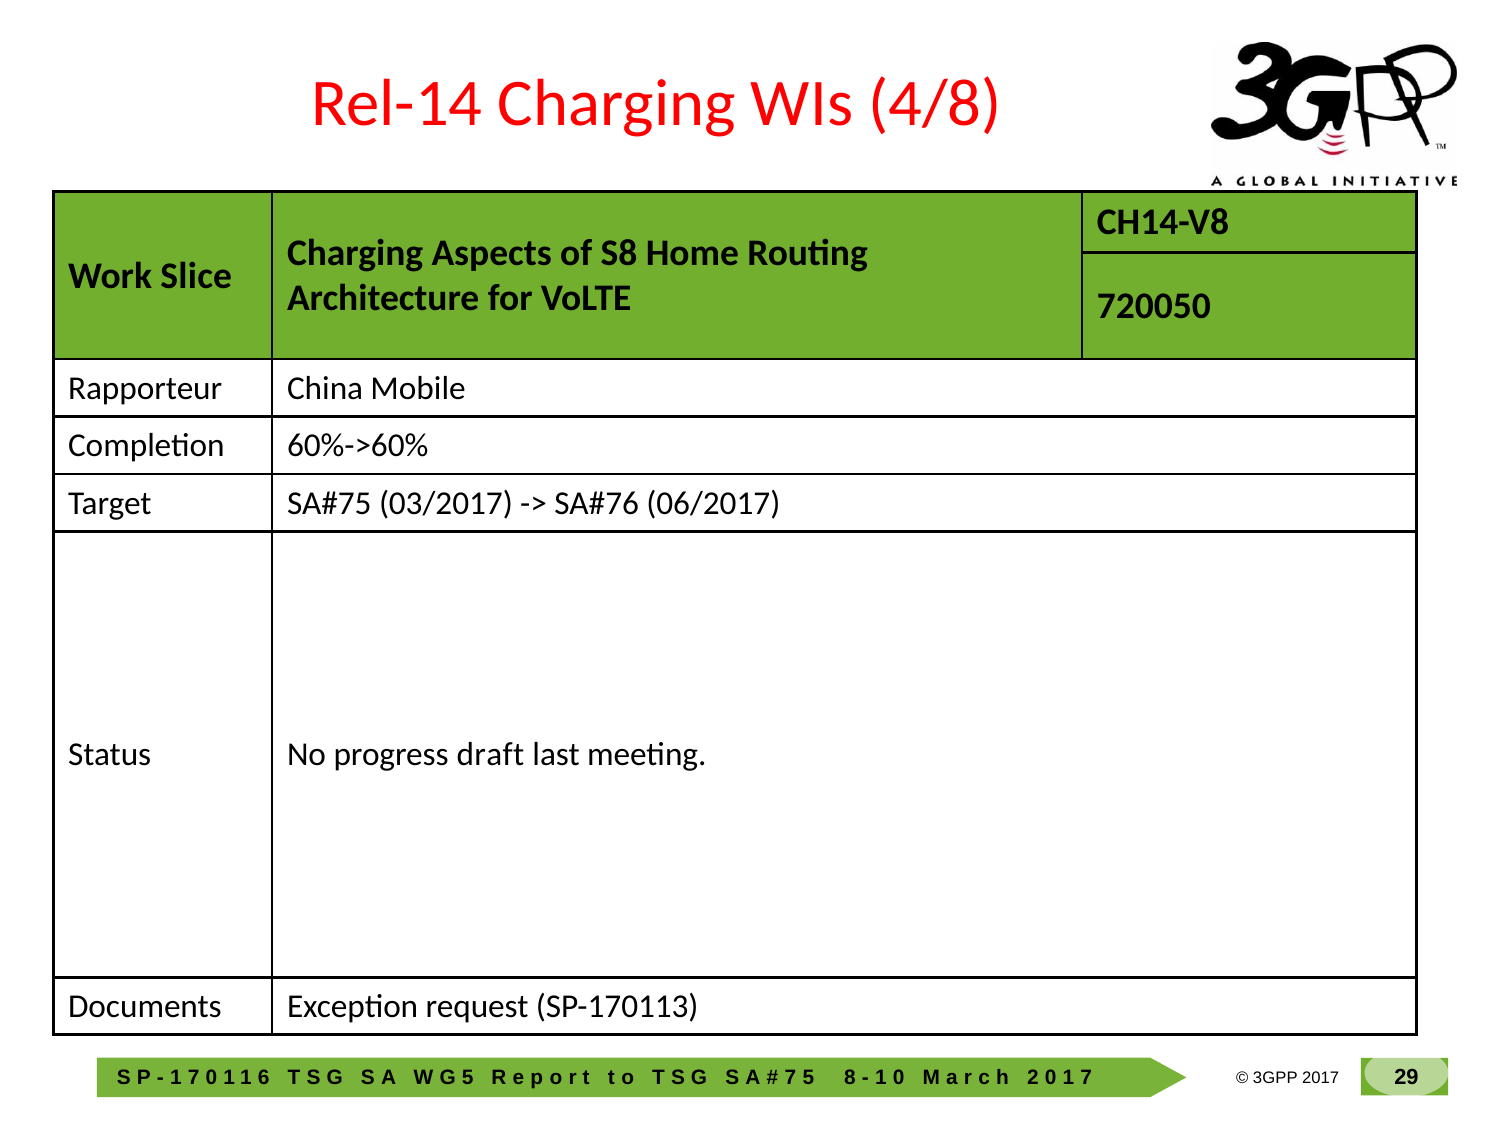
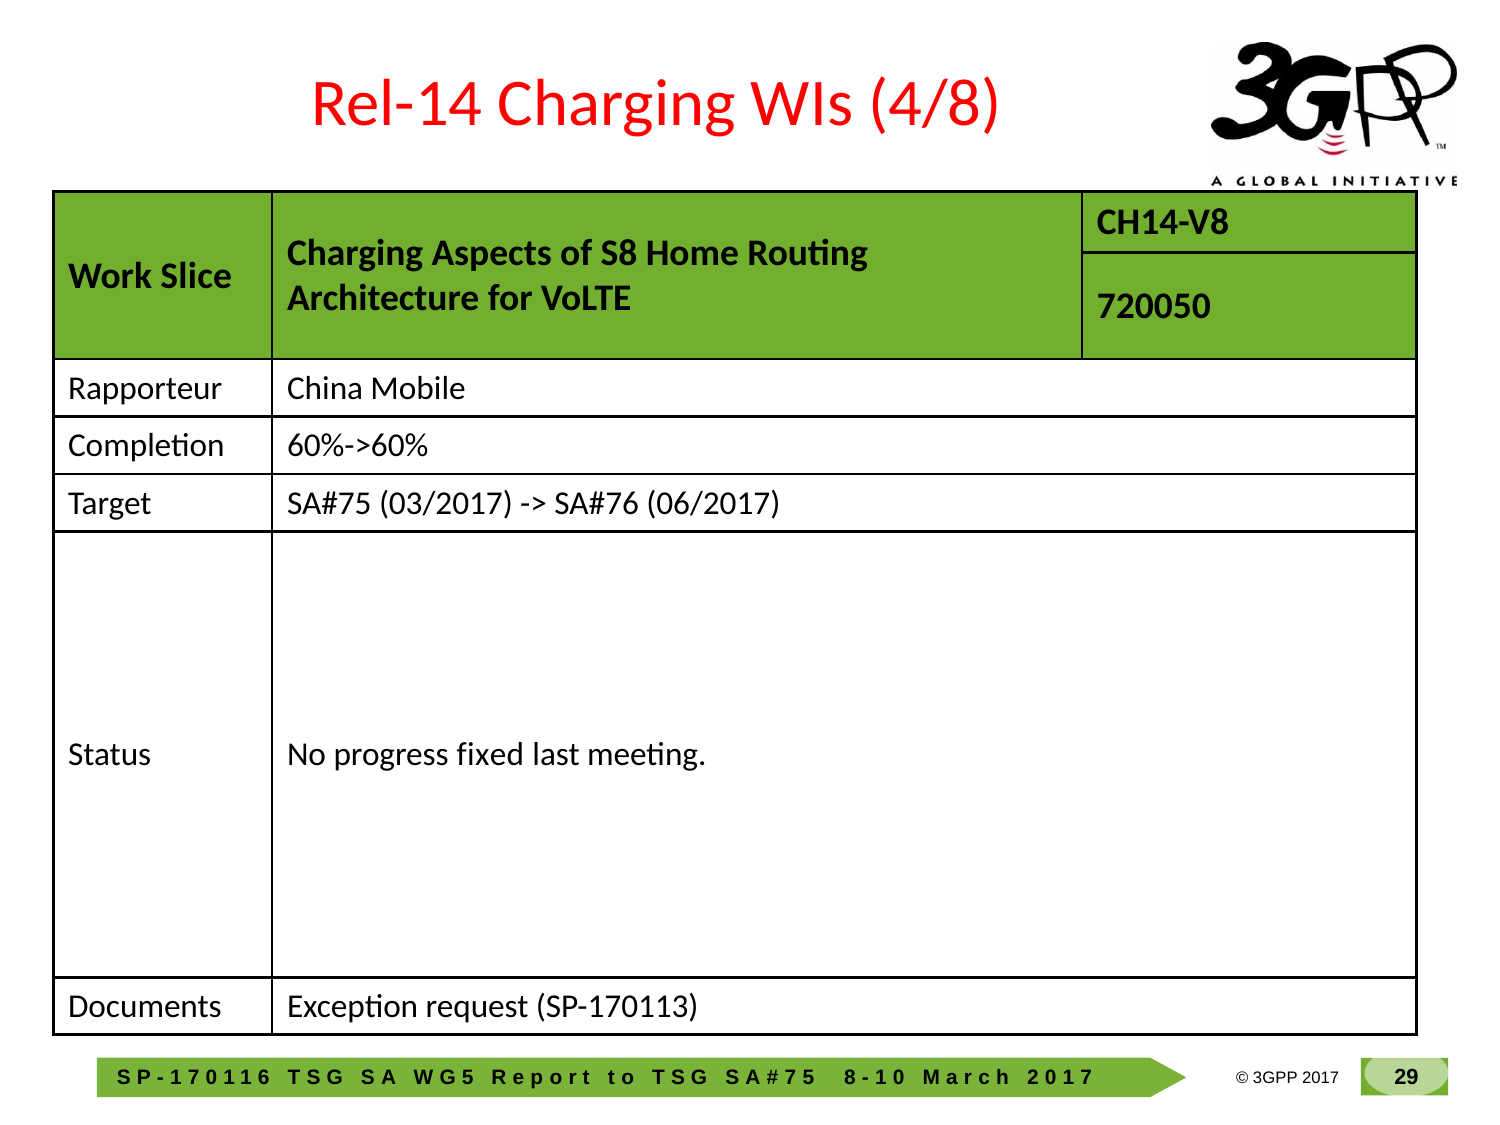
draft: draft -> fixed
